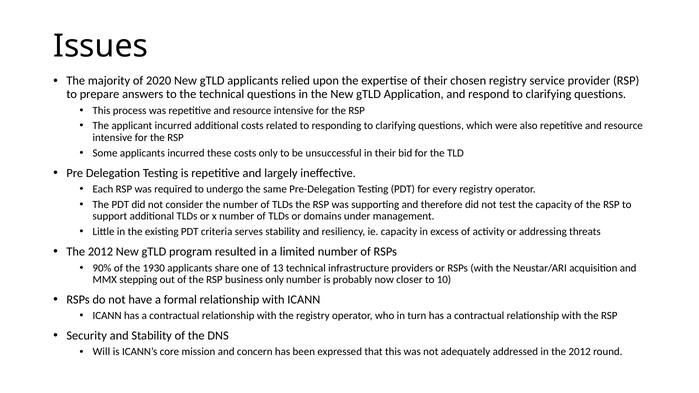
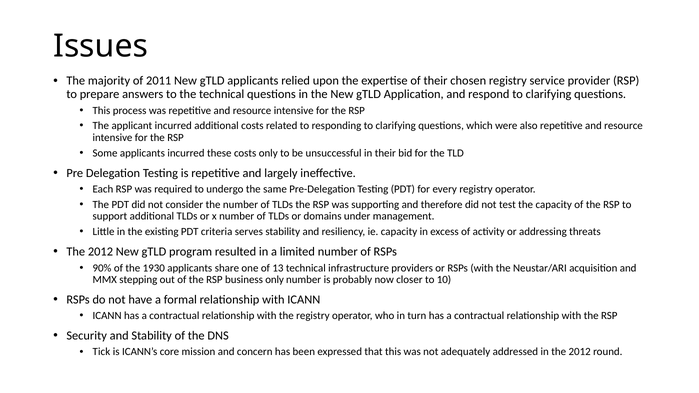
2020: 2020 -> 2011
Will: Will -> Tick
